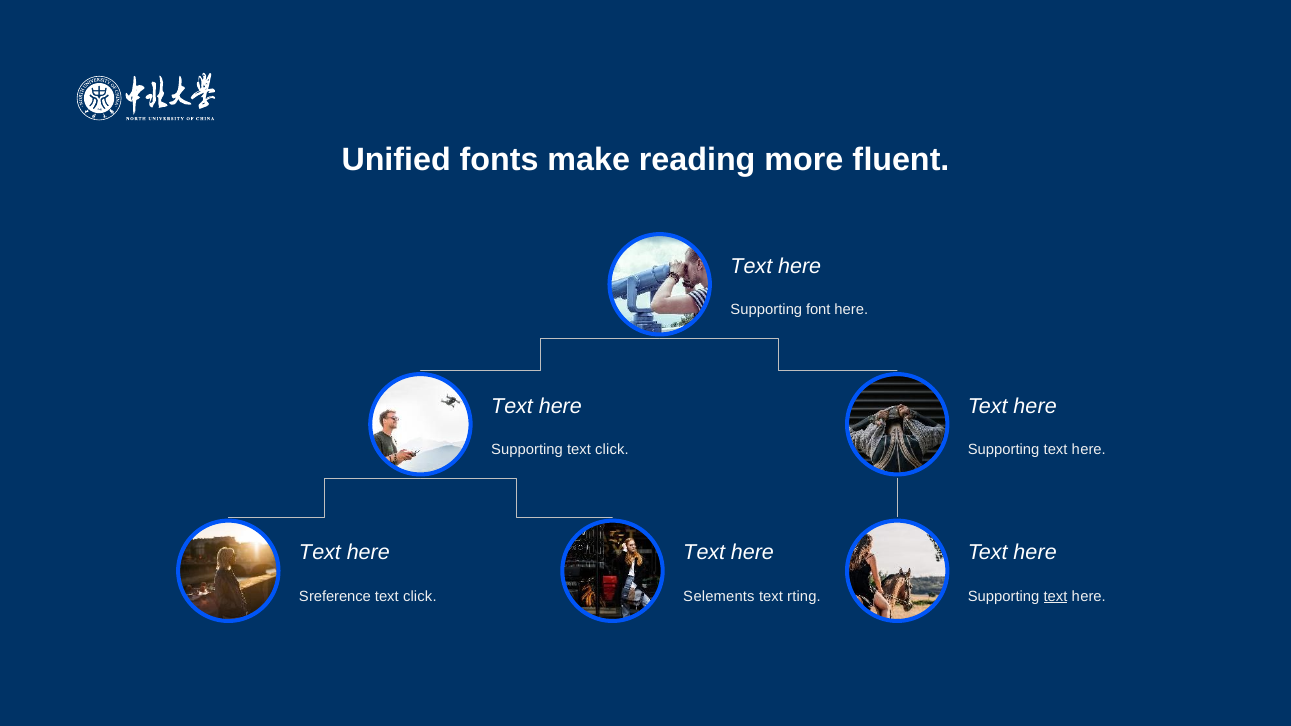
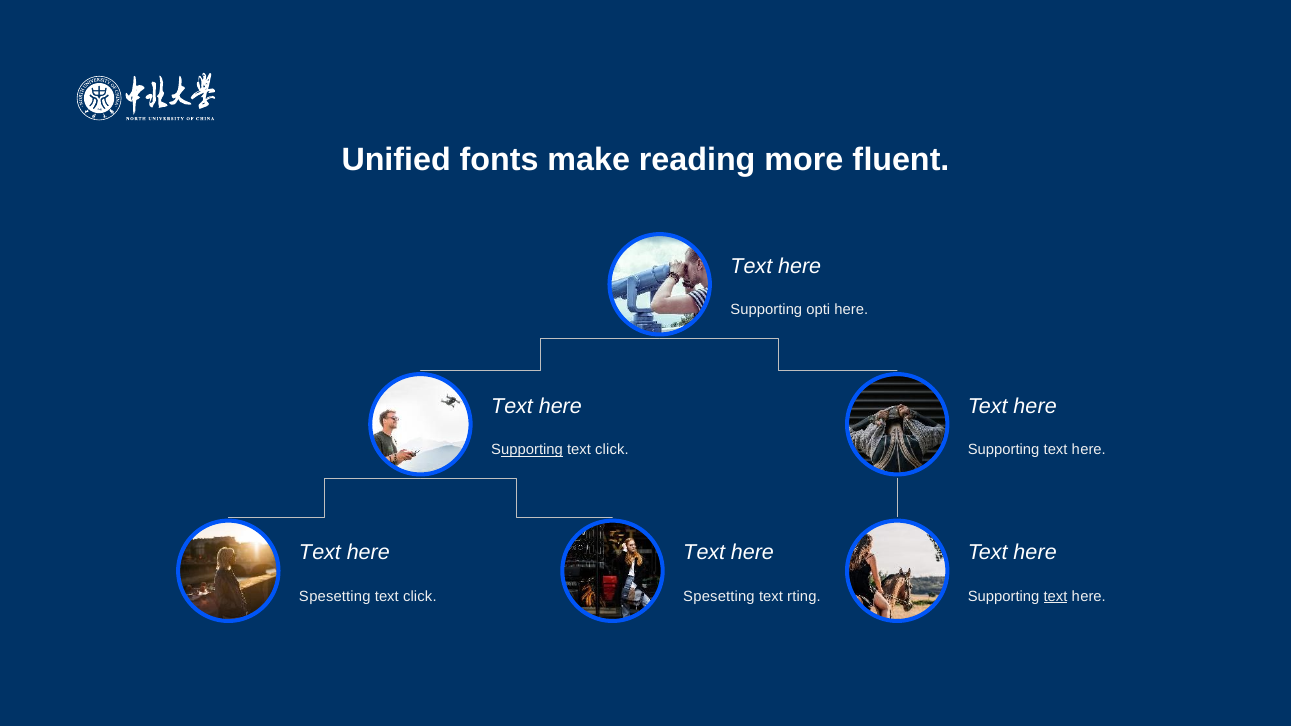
font: font -> opti
upporting at (532, 450) underline: none -> present
reference at (340, 597): reference -> pesetting
elements at (724, 597): elements -> pesetting
